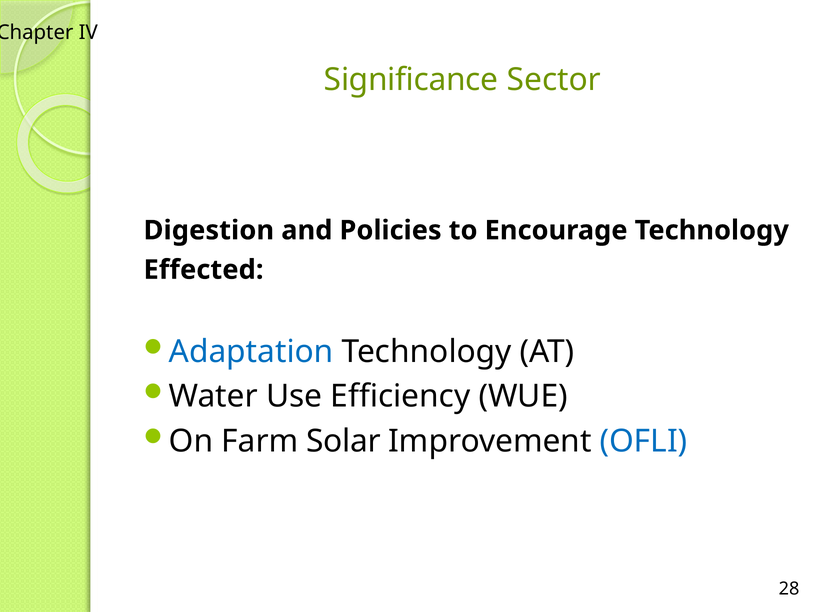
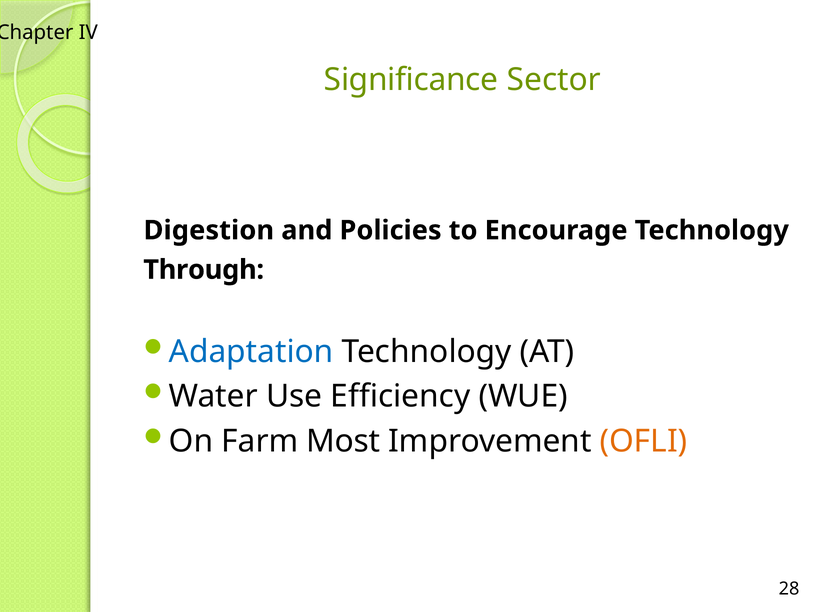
Effected: Effected -> Through
Solar: Solar -> Most
OFLI colour: blue -> orange
